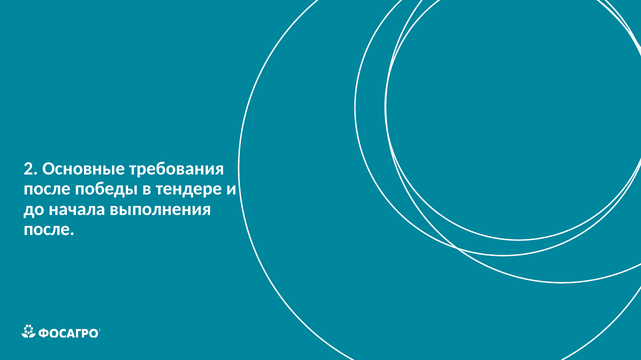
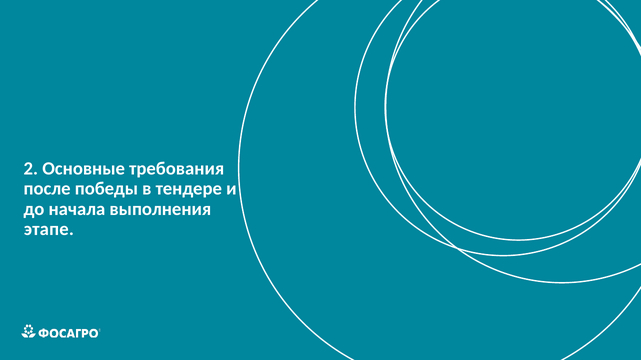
после at (49, 230): после -> этапе
